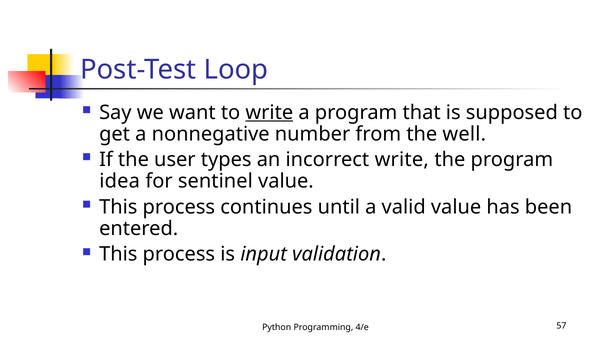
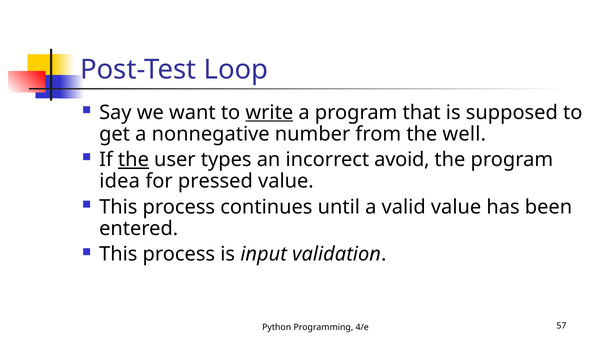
the at (133, 160) underline: none -> present
incorrect write: write -> avoid
sentinel: sentinel -> pressed
